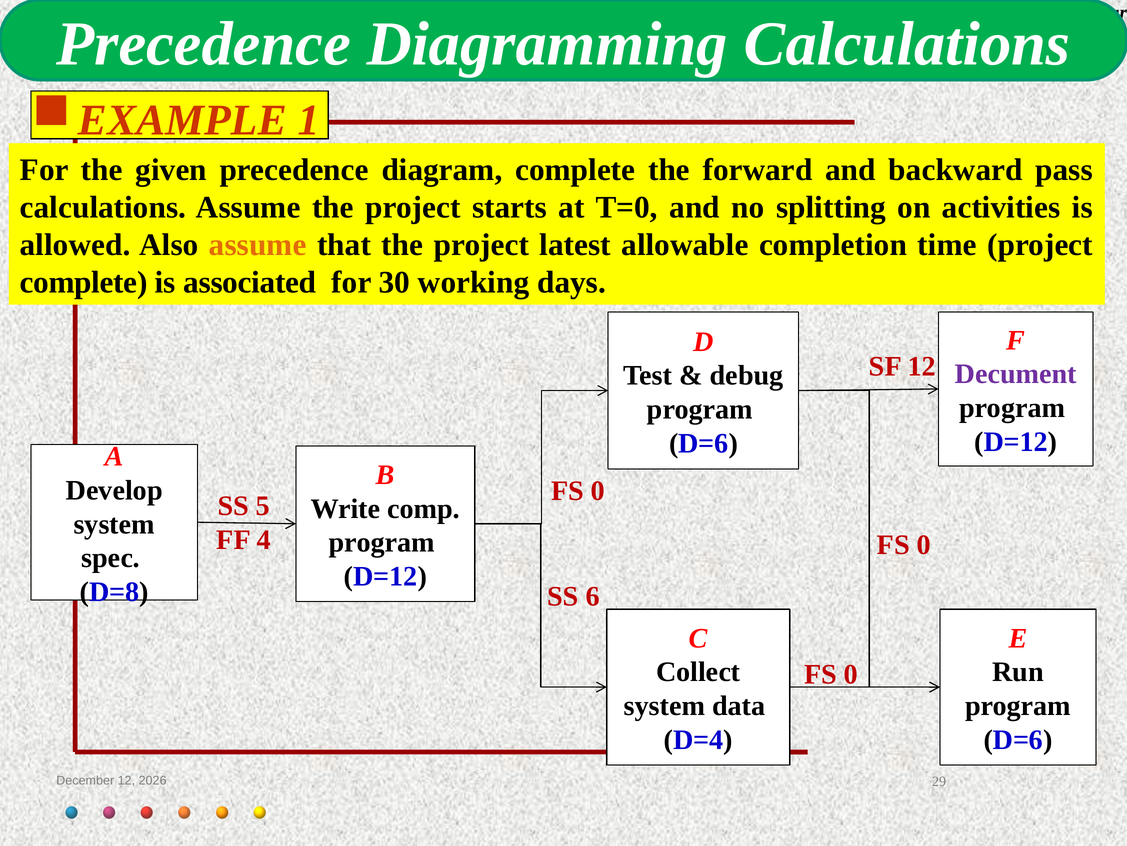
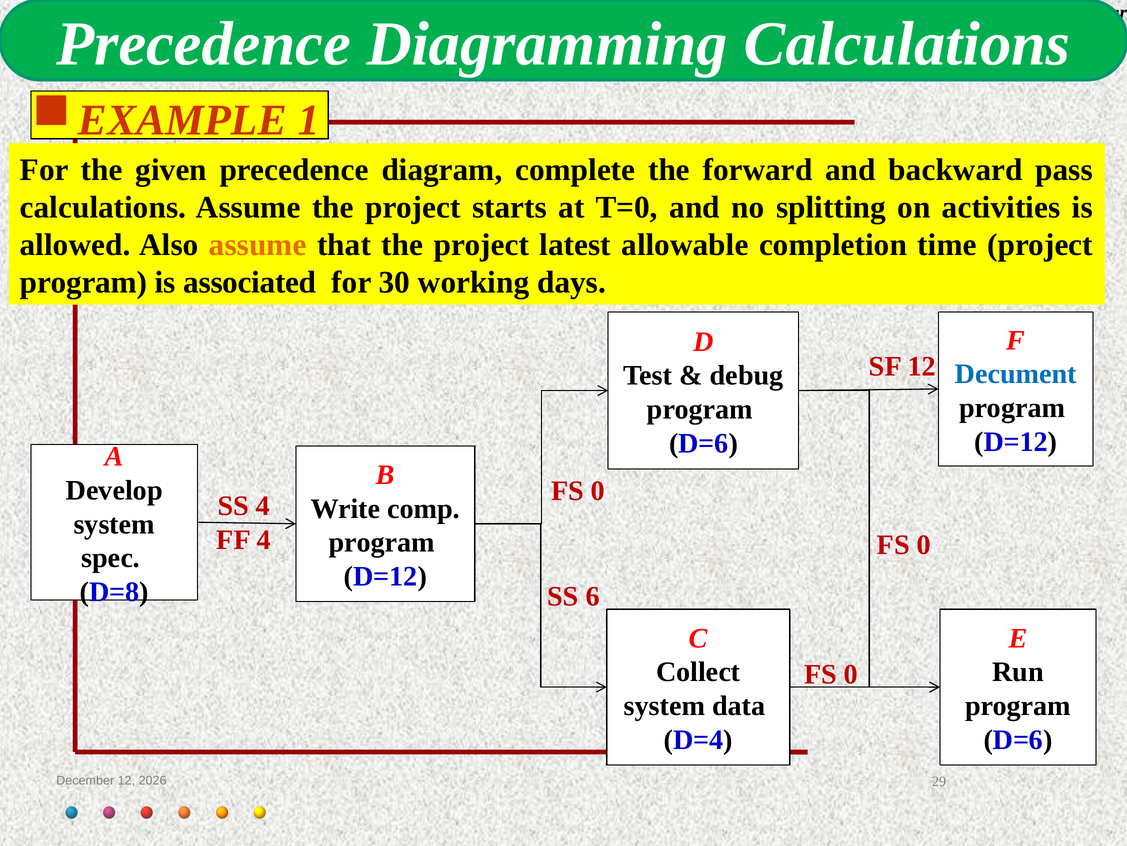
complete at (84, 282): complete -> program
Decument colour: purple -> blue
SS 5: 5 -> 4
